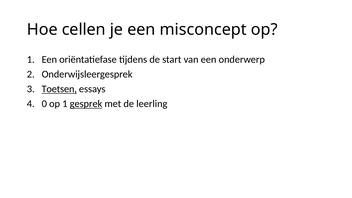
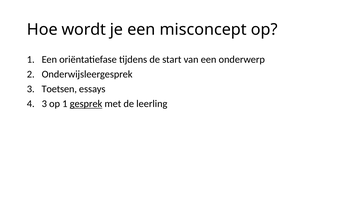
cellen: cellen -> wordt
Toetsen underline: present -> none
0 at (44, 104): 0 -> 3
